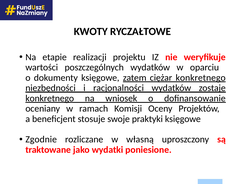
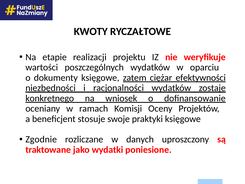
ciężar konkretnego: konkretnego -> efektywności
własną: własną -> danych
